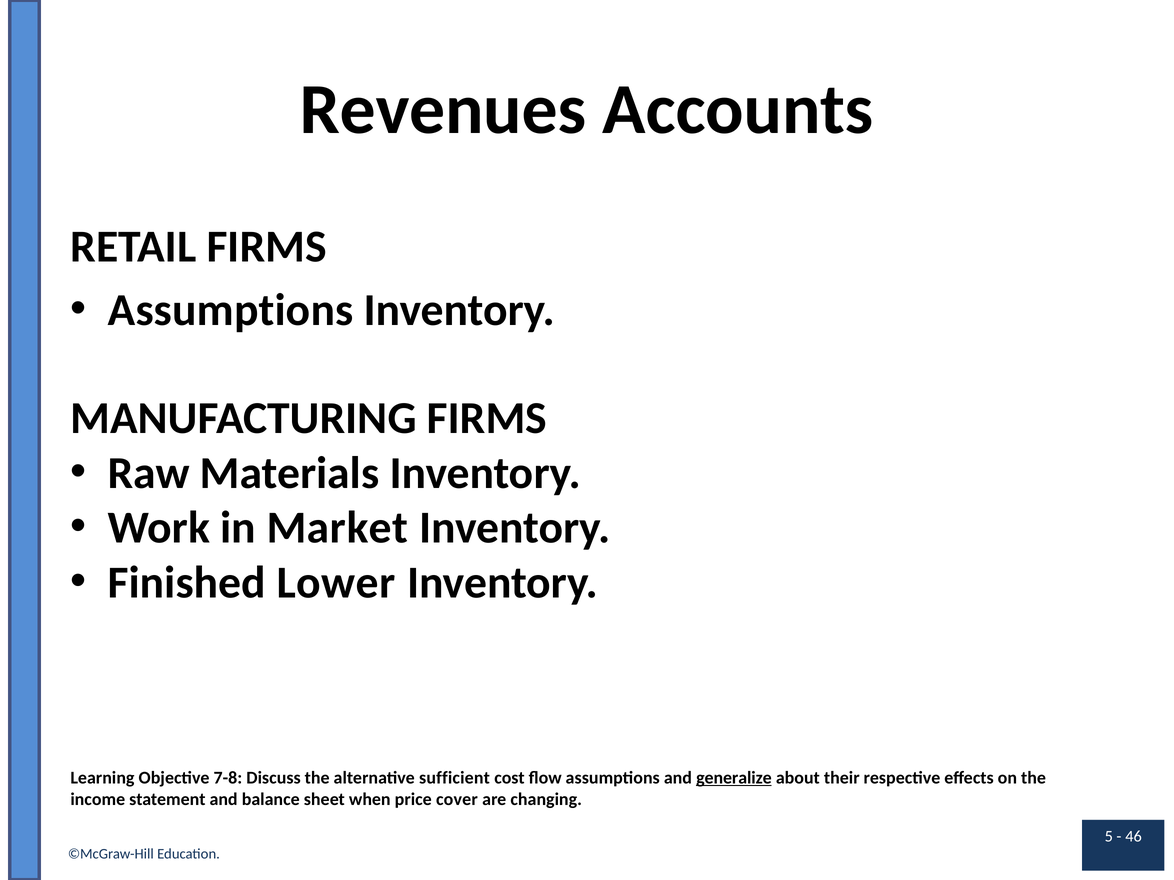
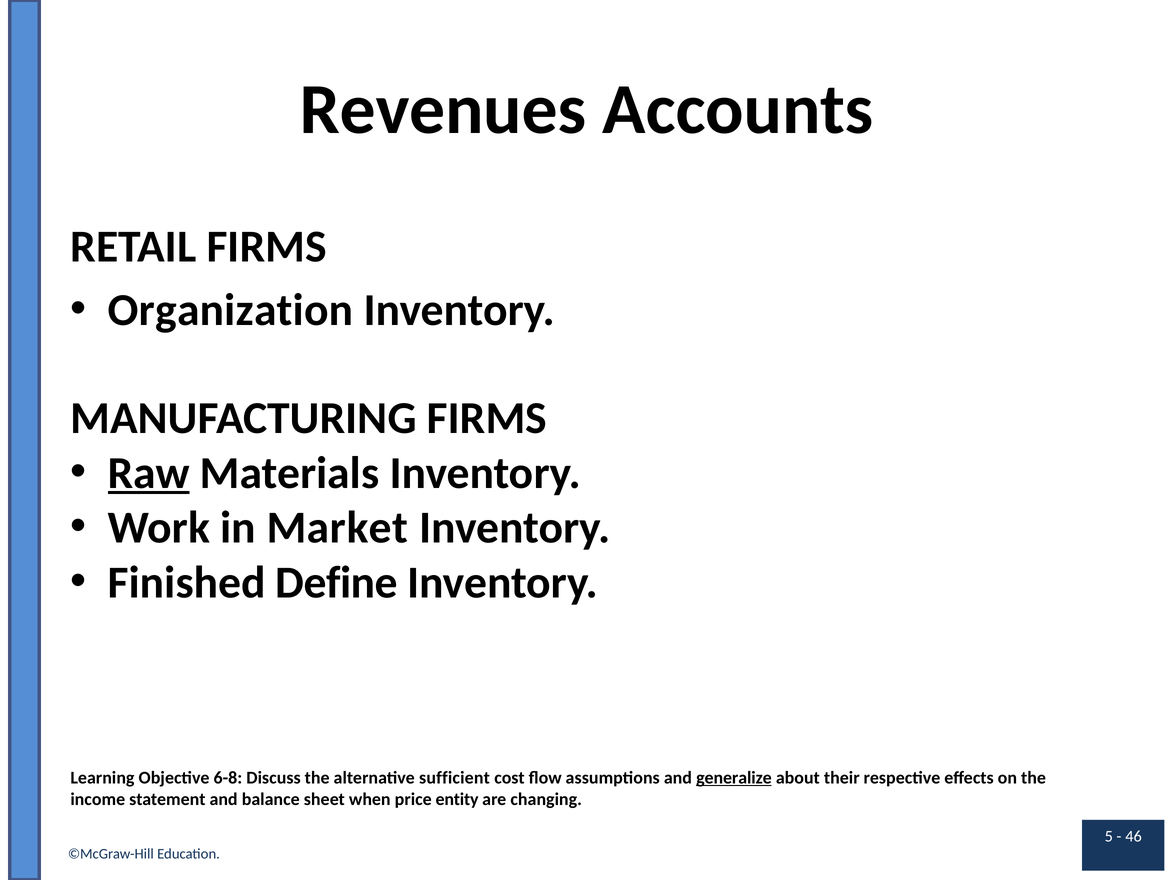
Assumptions at (231, 311): Assumptions -> Organization
Raw underline: none -> present
Lower: Lower -> Define
7-8: 7-8 -> 6-8
cover: cover -> entity
